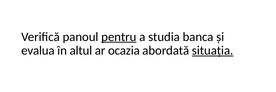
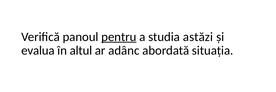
banca: banca -> astăzi
ocazia: ocazia -> adânc
situația underline: present -> none
